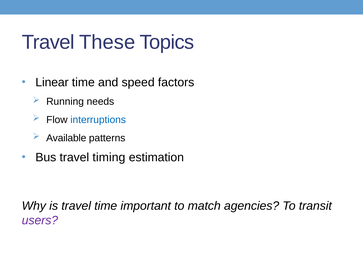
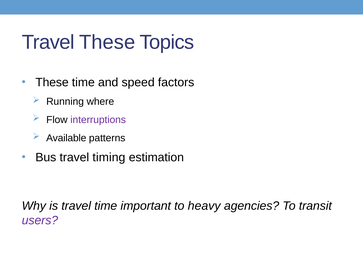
Linear at (52, 83): Linear -> These
needs: needs -> where
interruptions colour: blue -> purple
match: match -> heavy
